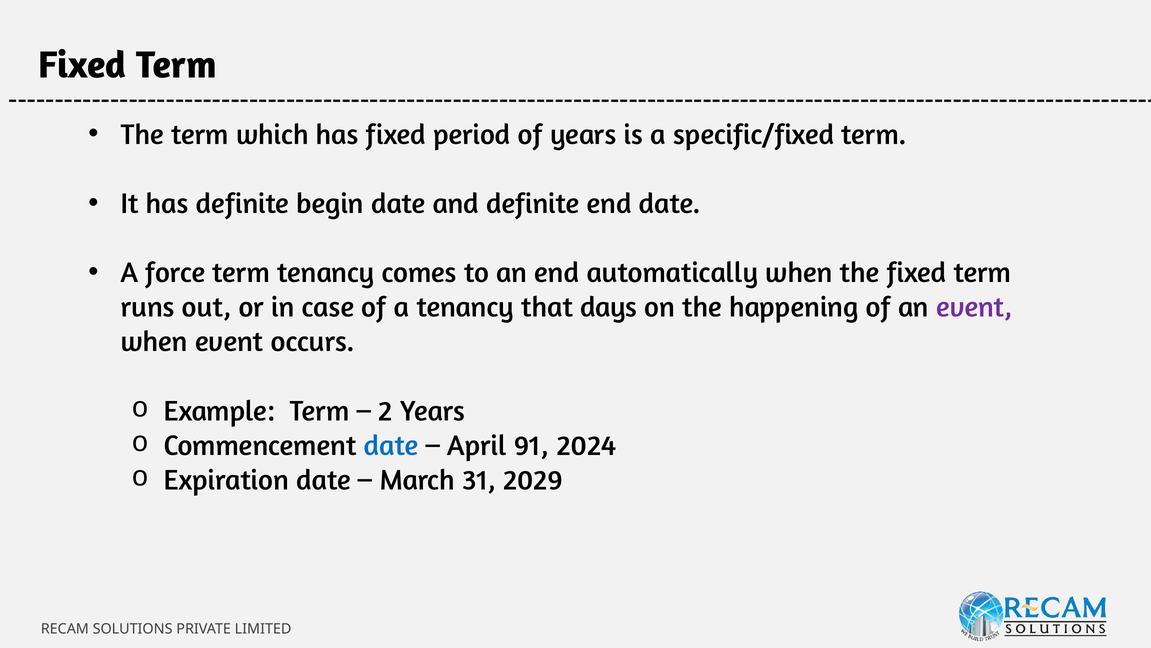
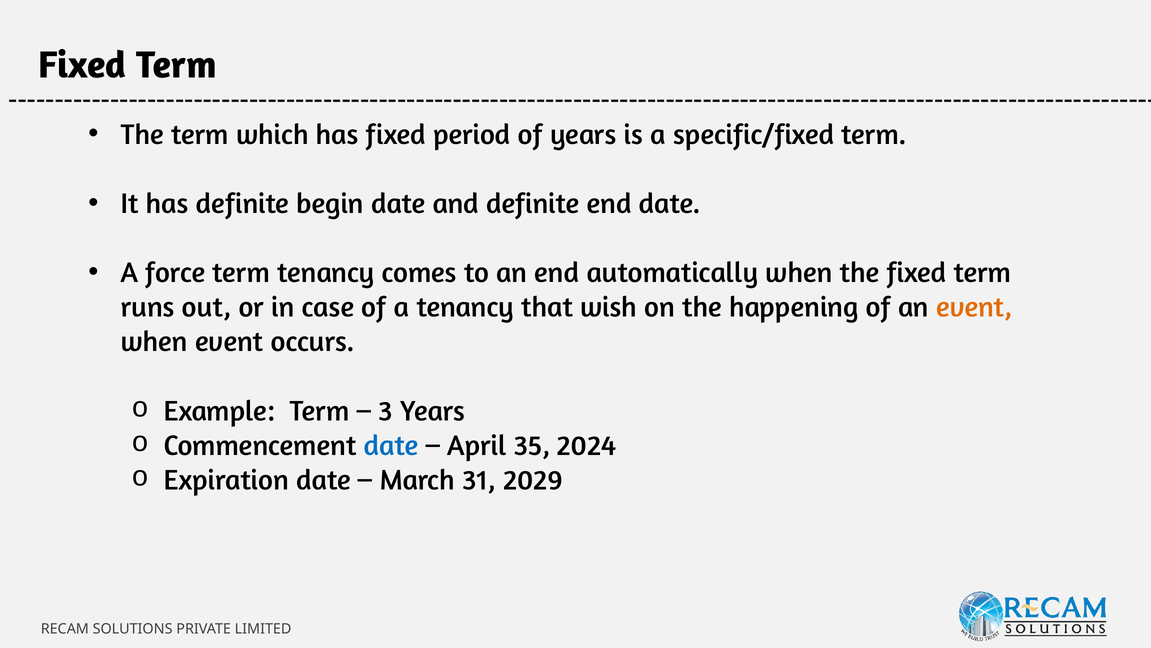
days: days -> wish
event at (974, 307) colour: purple -> orange
2: 2 -> 3
91: 91 -> 35
